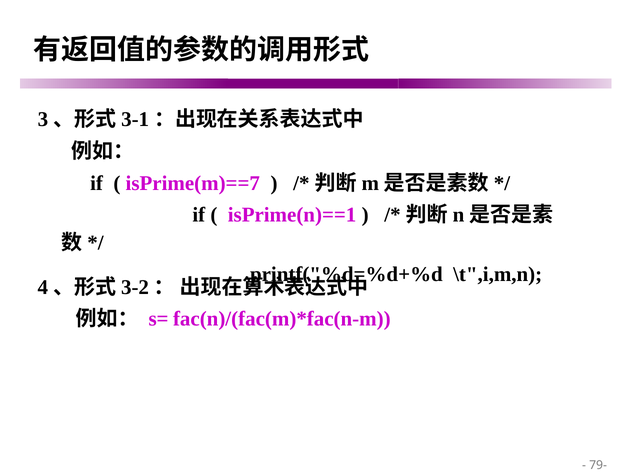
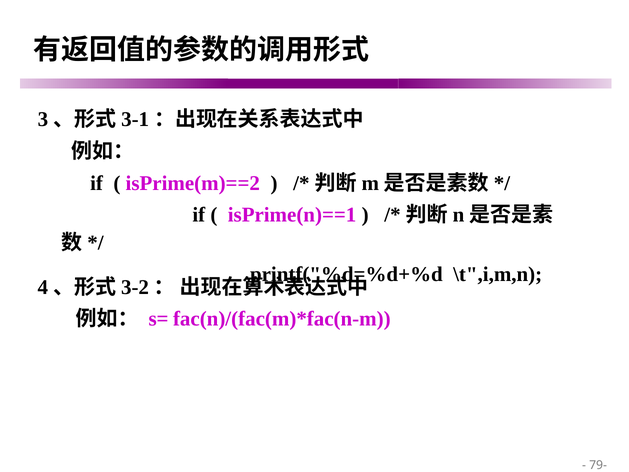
isPrime(m)==7: isPrime(m)==7 -> isPrime(m)==2
